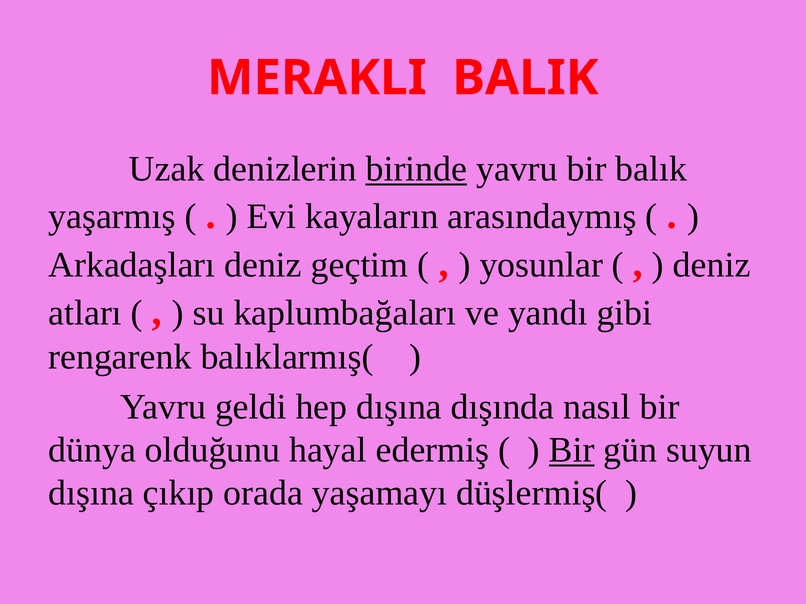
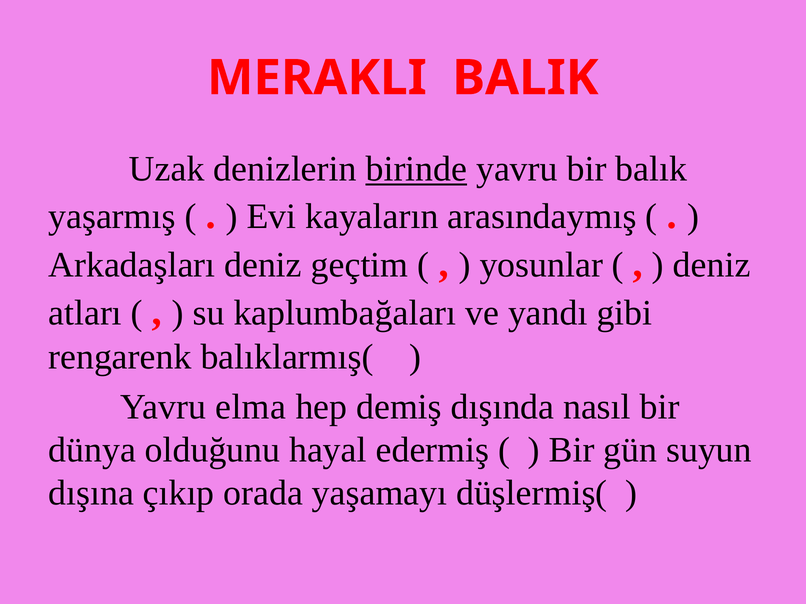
geldi: geldi -> elma
hep dışına: dışına -> demiş
Bir at (572, 450) underline: present -> none
